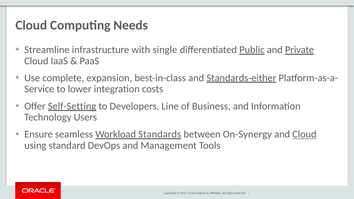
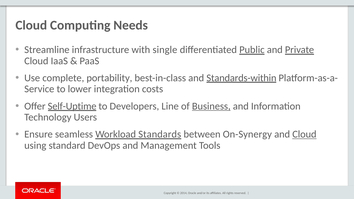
expansion: expansion -> portability
Standards-either: Standards-either -> Standards-within
Self-Setting: Self-Setting -> Self-Uptime
Business underline: none -> present
